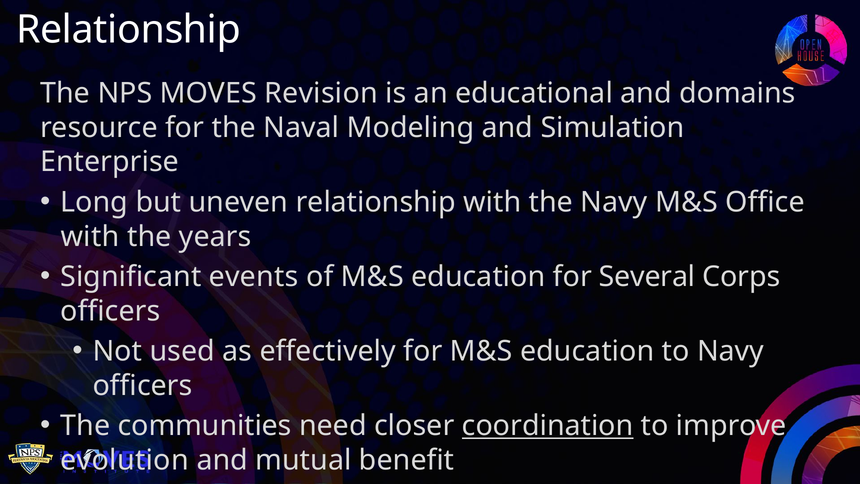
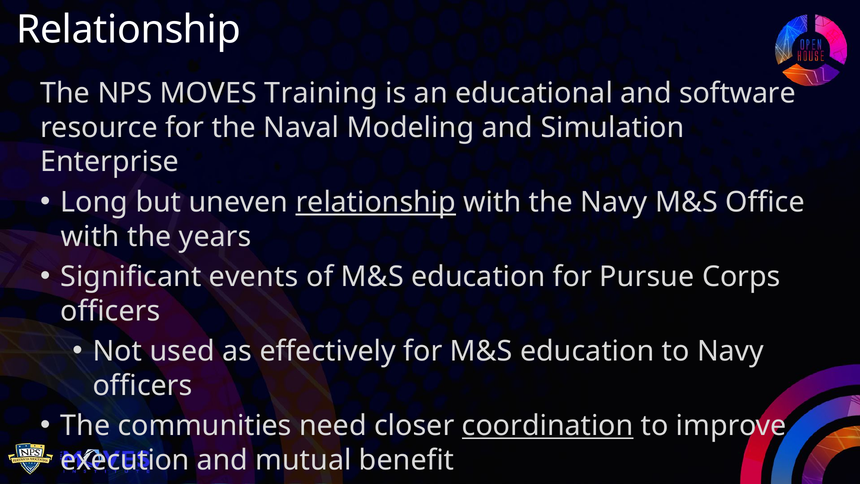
Revision: Revision -> Training
domains: domains -> software
relationship at (376, 202) underline: none -> present
Several: Several -> Pursue
evolution: evolution -> execution
